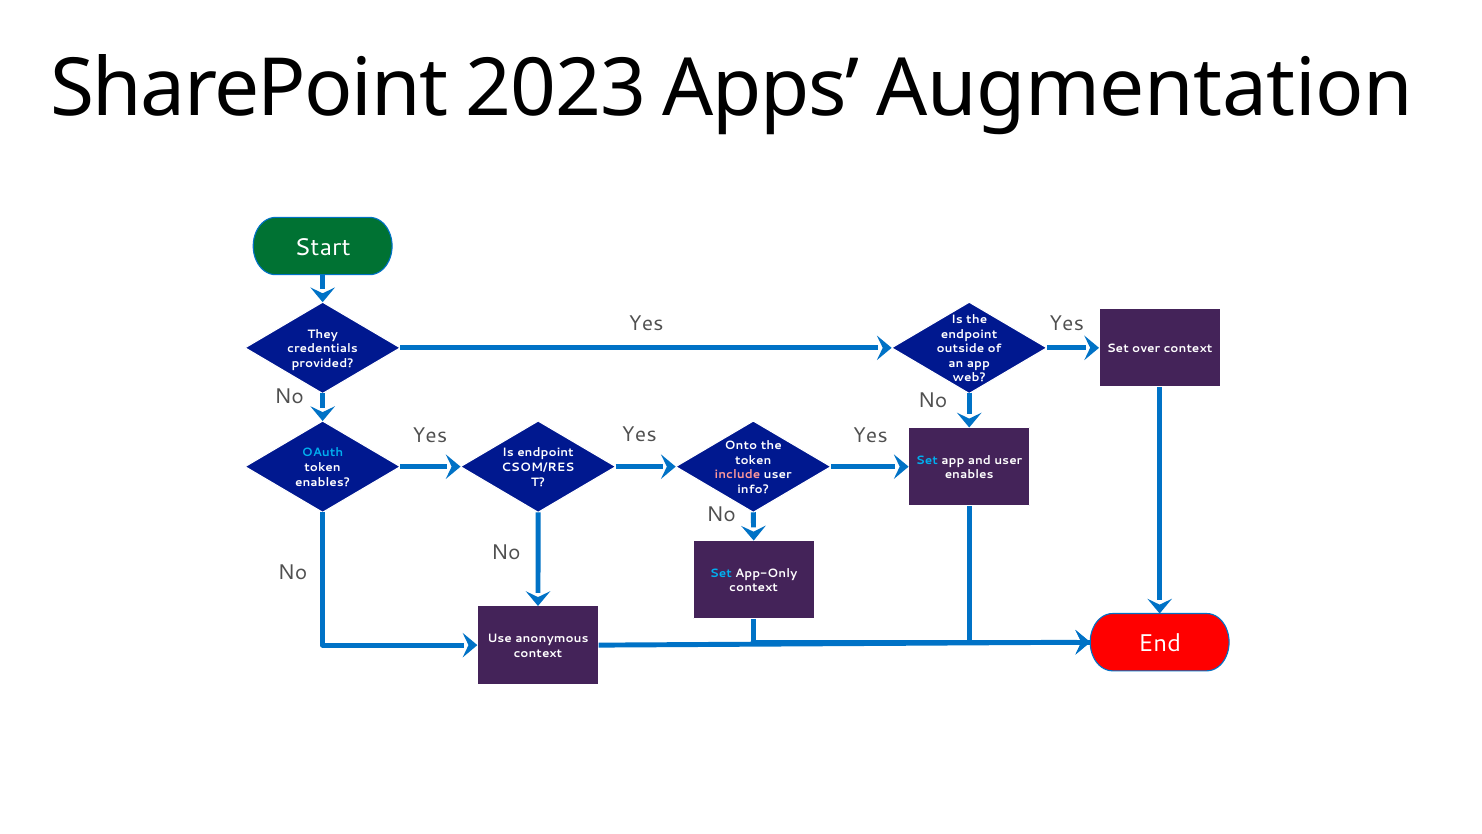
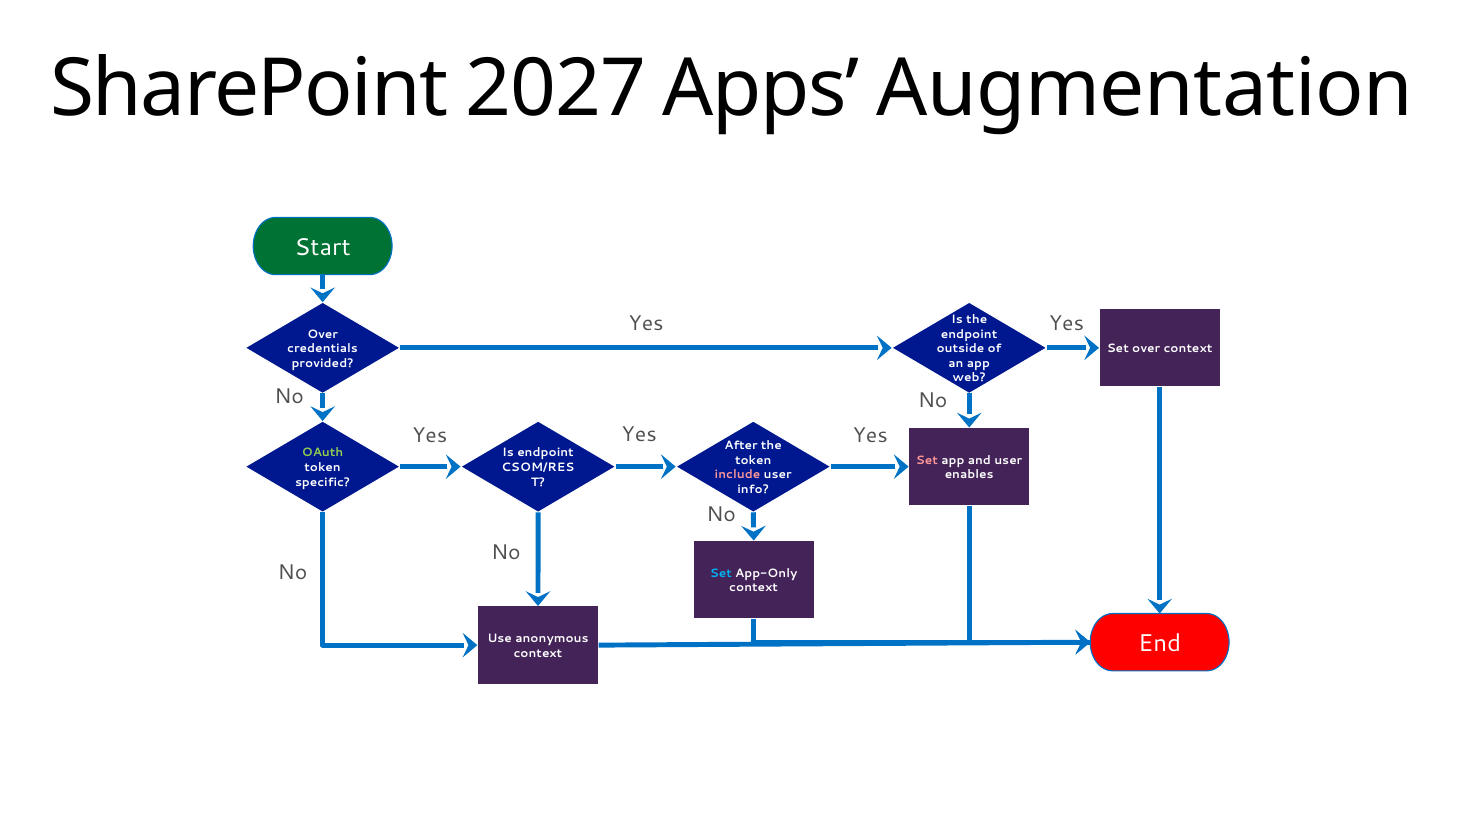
2023: 2023 -> 2027
They at (323, 334): They -> Over
Onto: Onto -> After
OAuth colour: light blue -> light green
Set at (927, 460) colour: light blue -> pink
enables at (323, 482): enables -> specific
